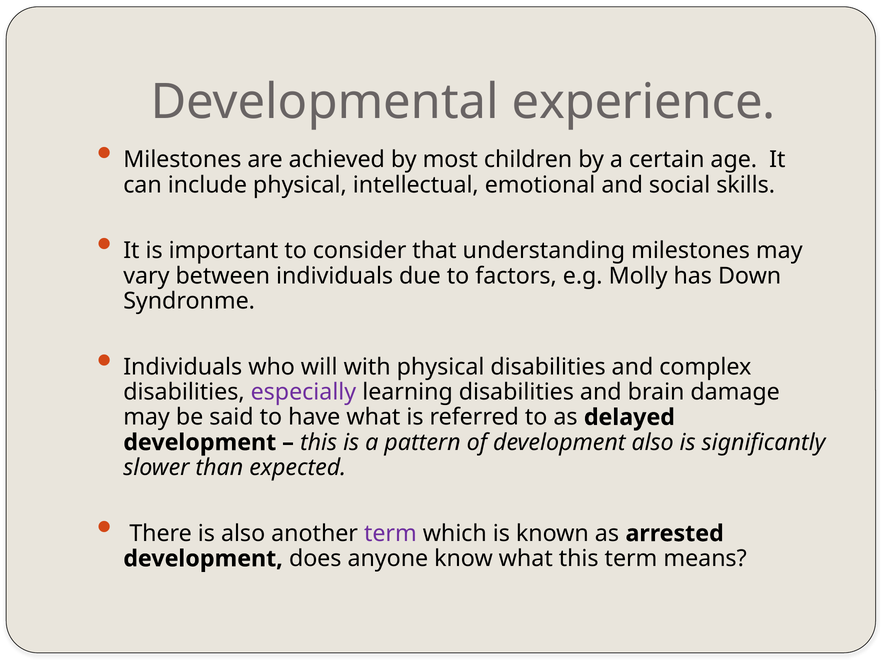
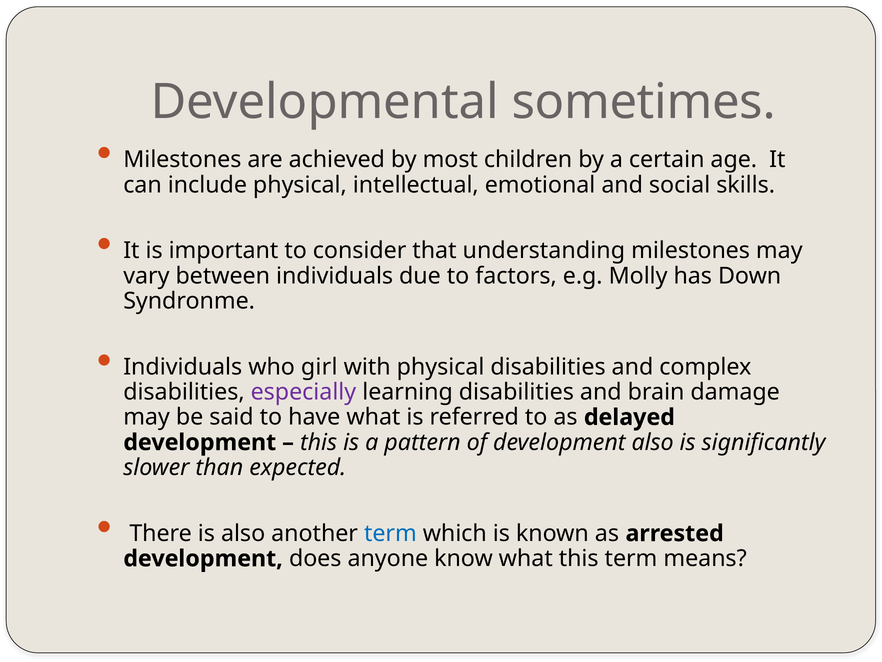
experience: experience -> sometimes
will: will -> girl
term at (390, 533) colour: purple -> blue
